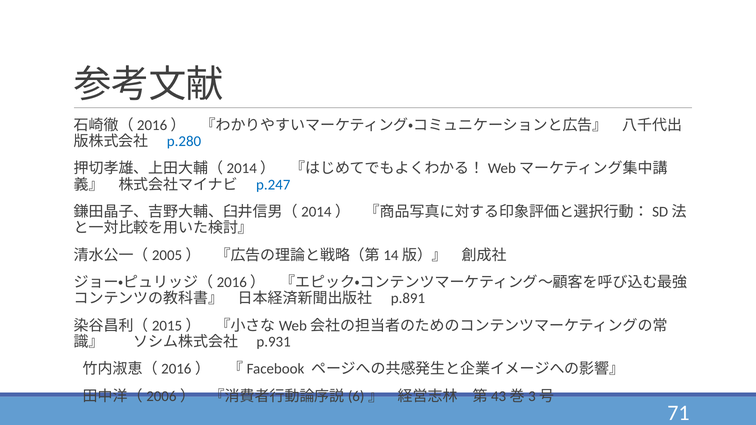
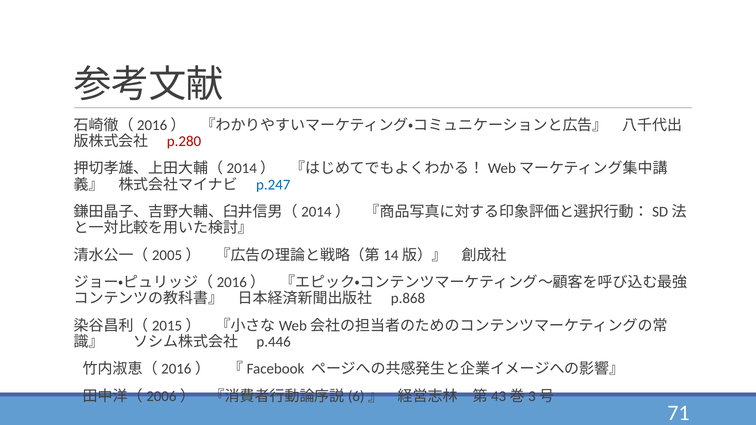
p.280 colour: blue -> red
p.891: p.891 -> p.868
p.931: p.931 -> p.446
